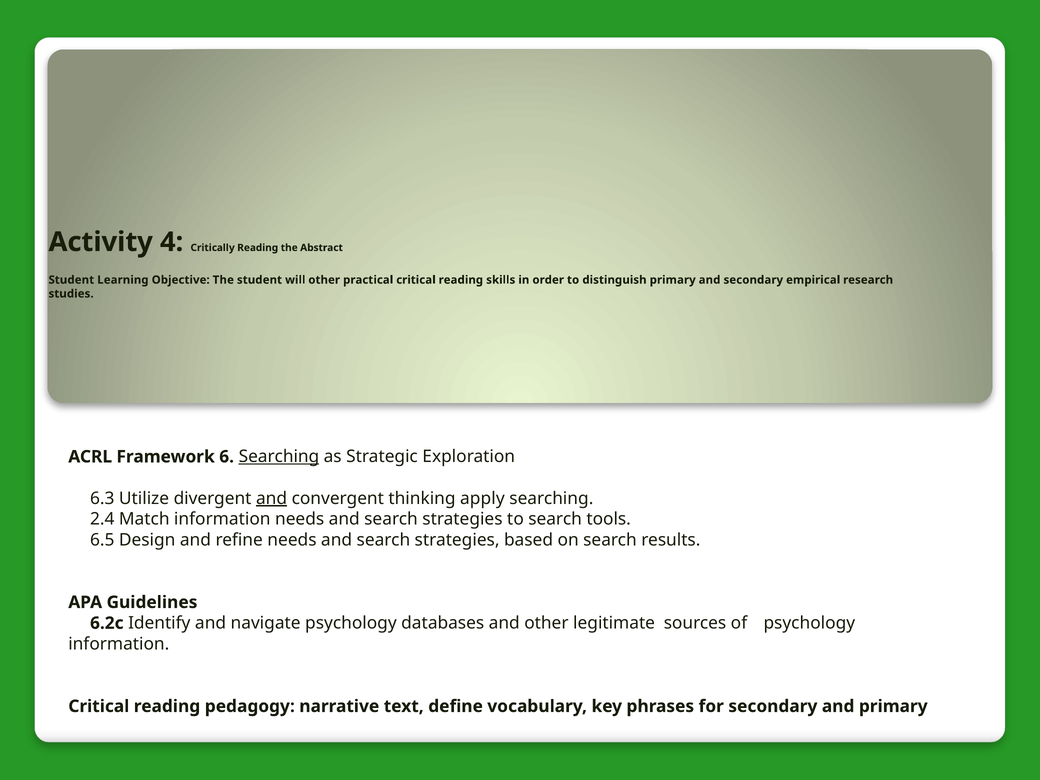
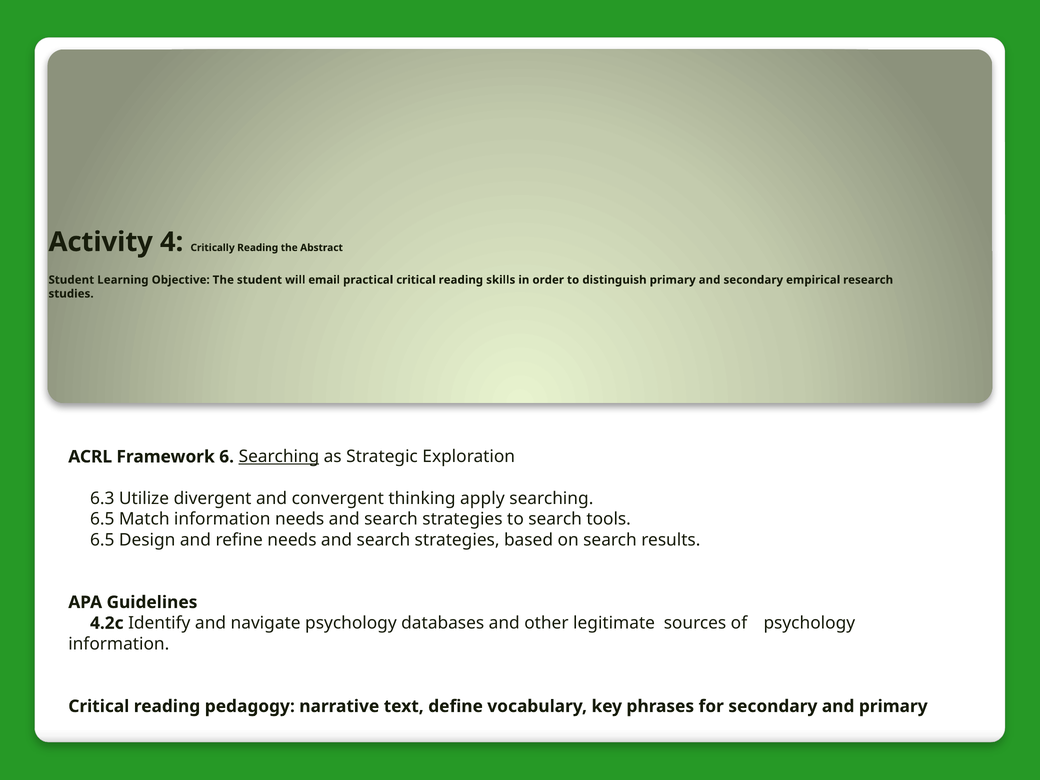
will other: other -> email
and at (272, 498) underline: present -> none
2.4 at (102, 519): 2.4 -> 6.5
6.2c: 6.2c -> 4.2c
